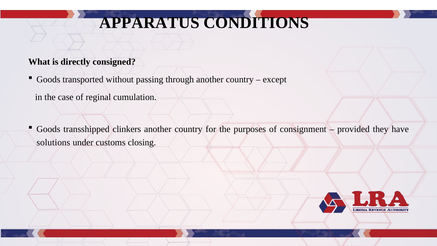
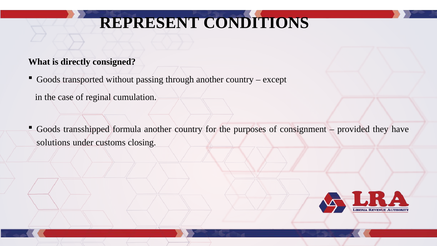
APPARATUS: APPARATUS -> REPRESENT
clinkers: clinkers -> formula
